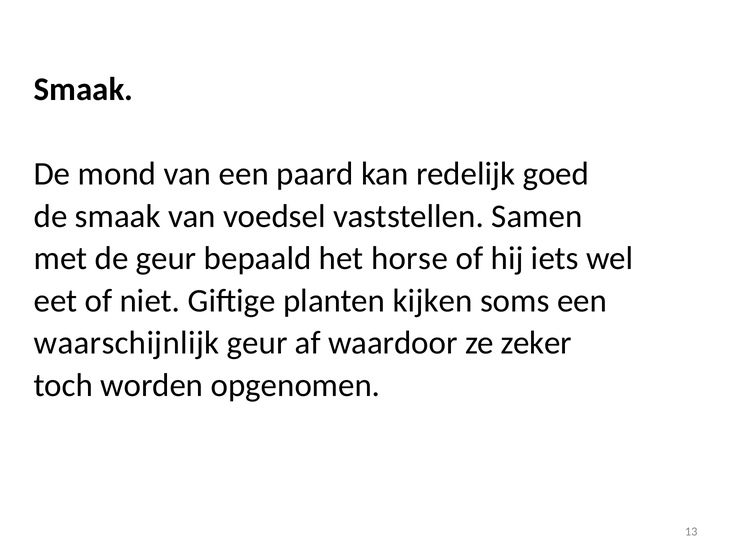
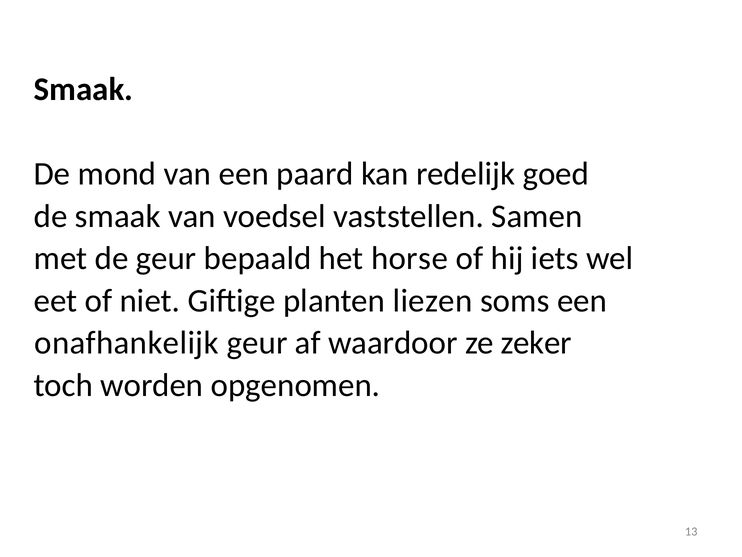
kijken: kijken -> liezen
waarschijnlijk: waarschijnlijk -> onafhankelijk
